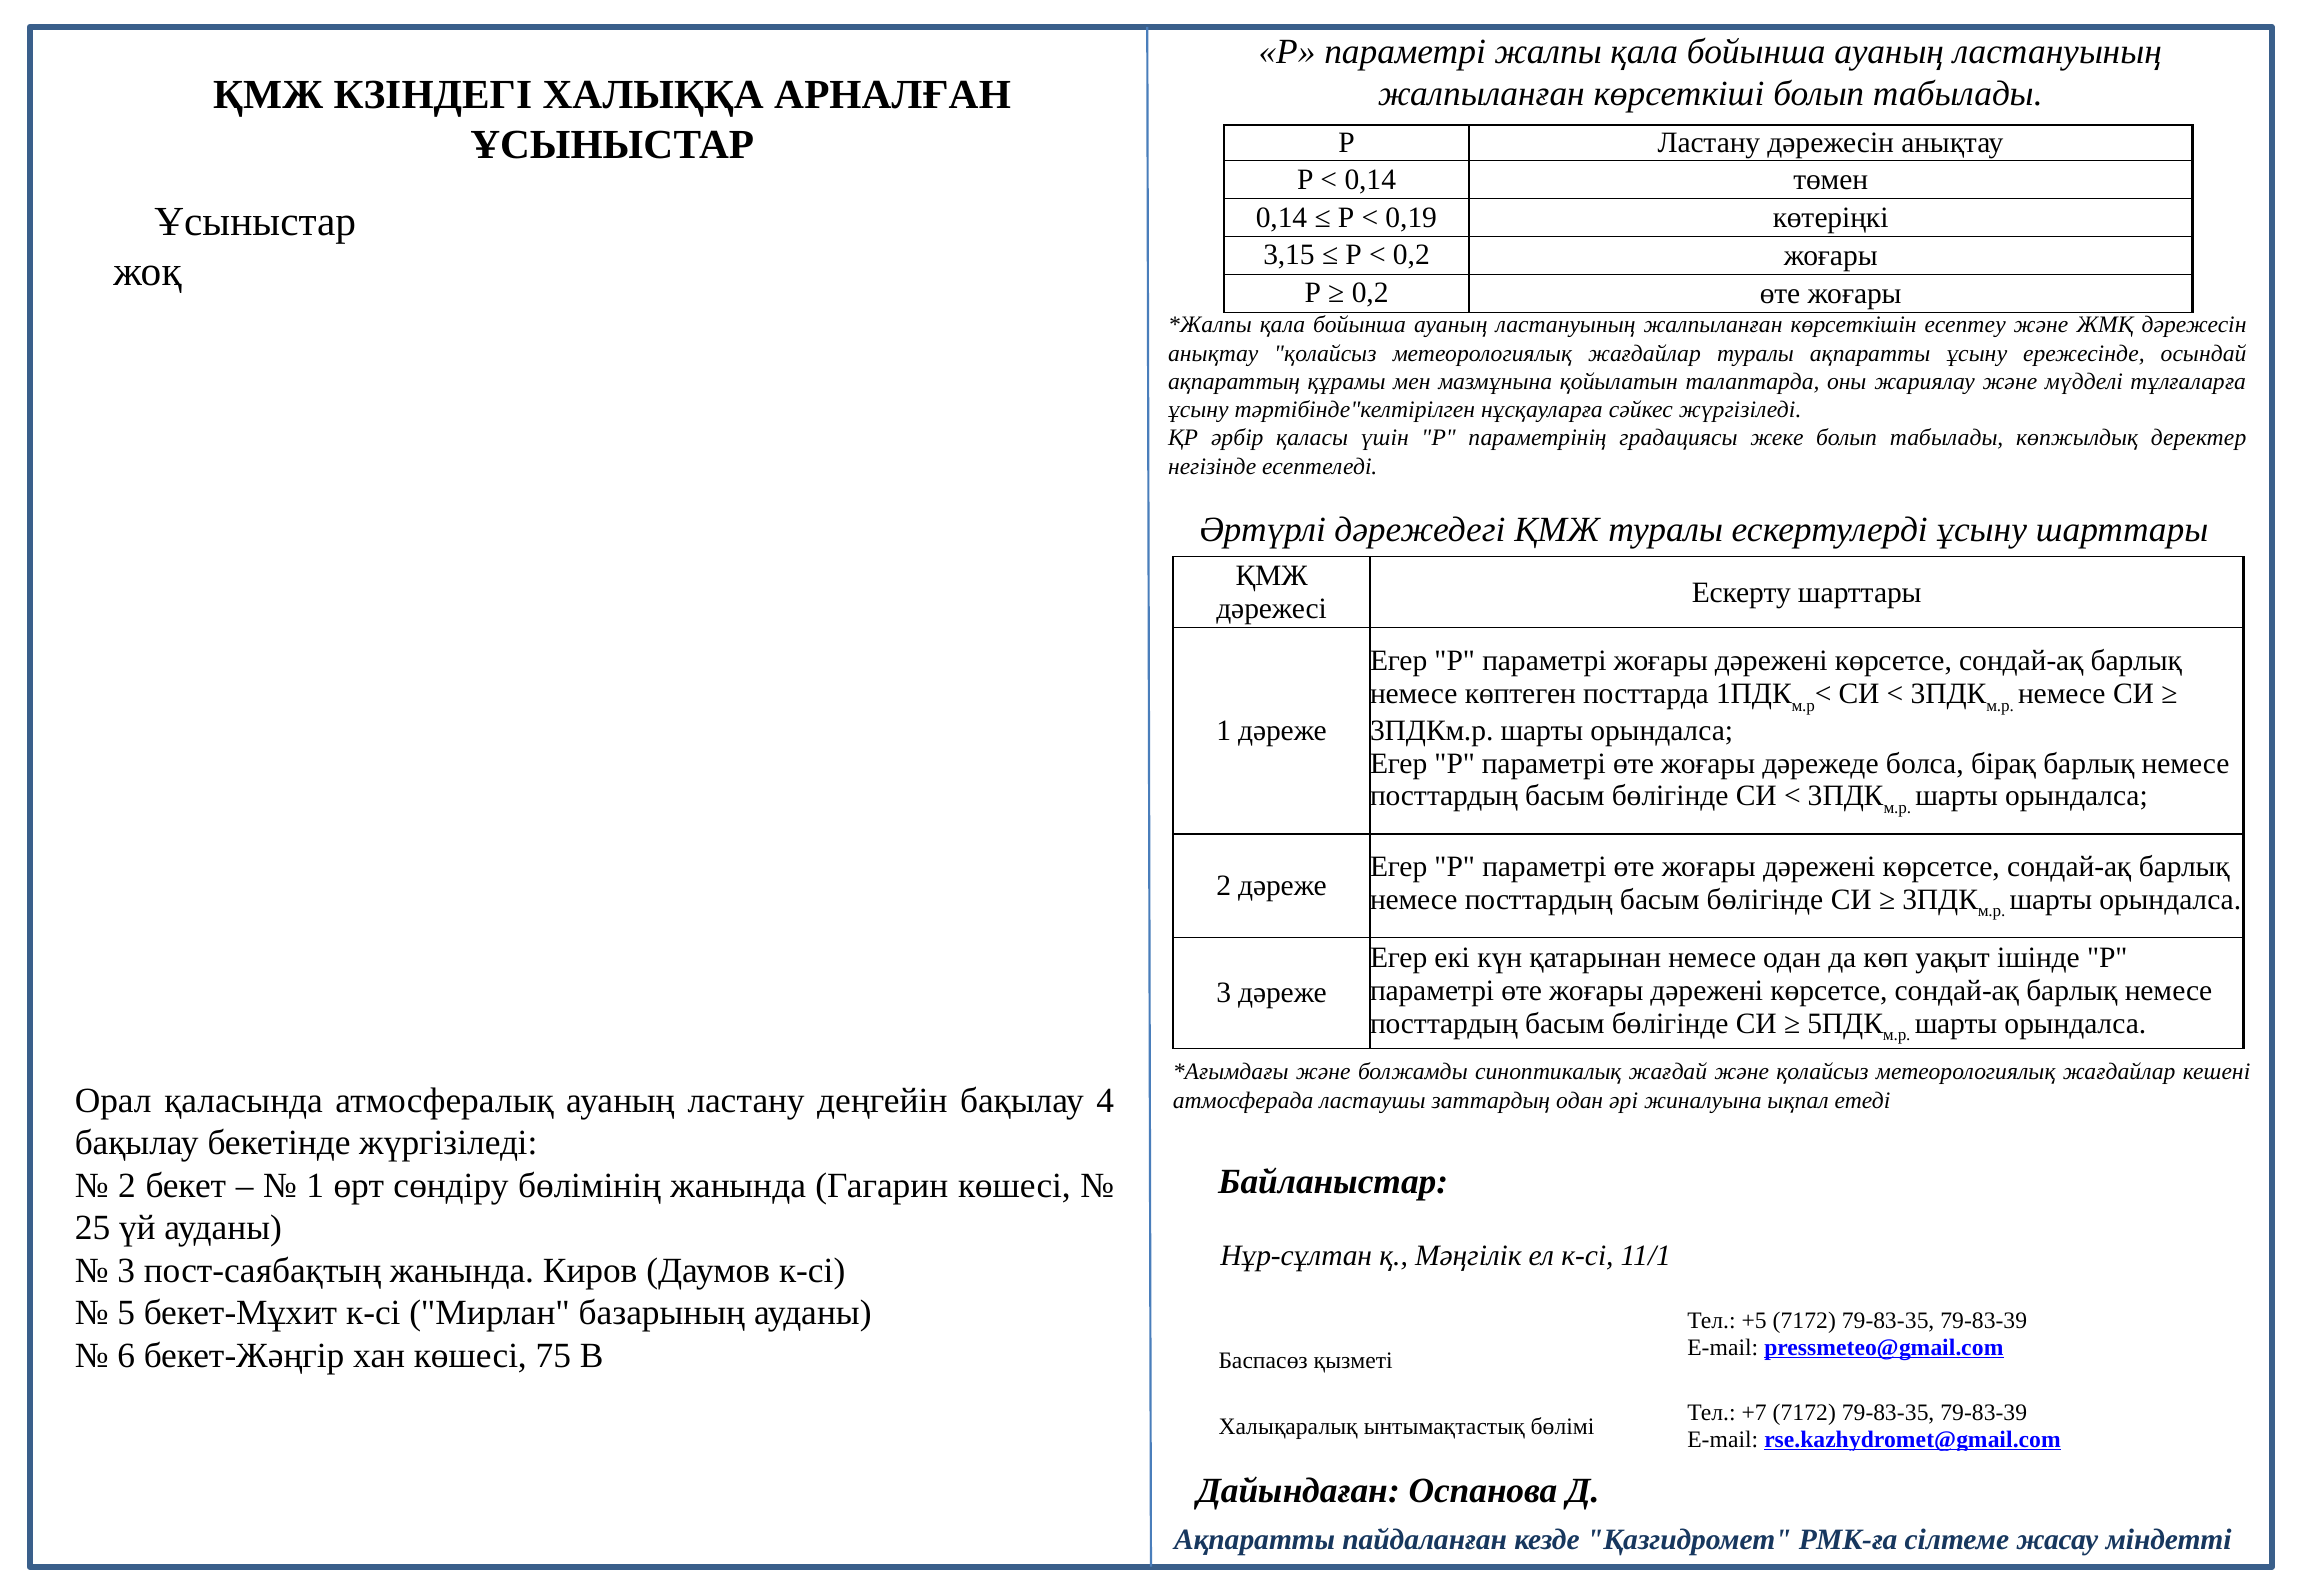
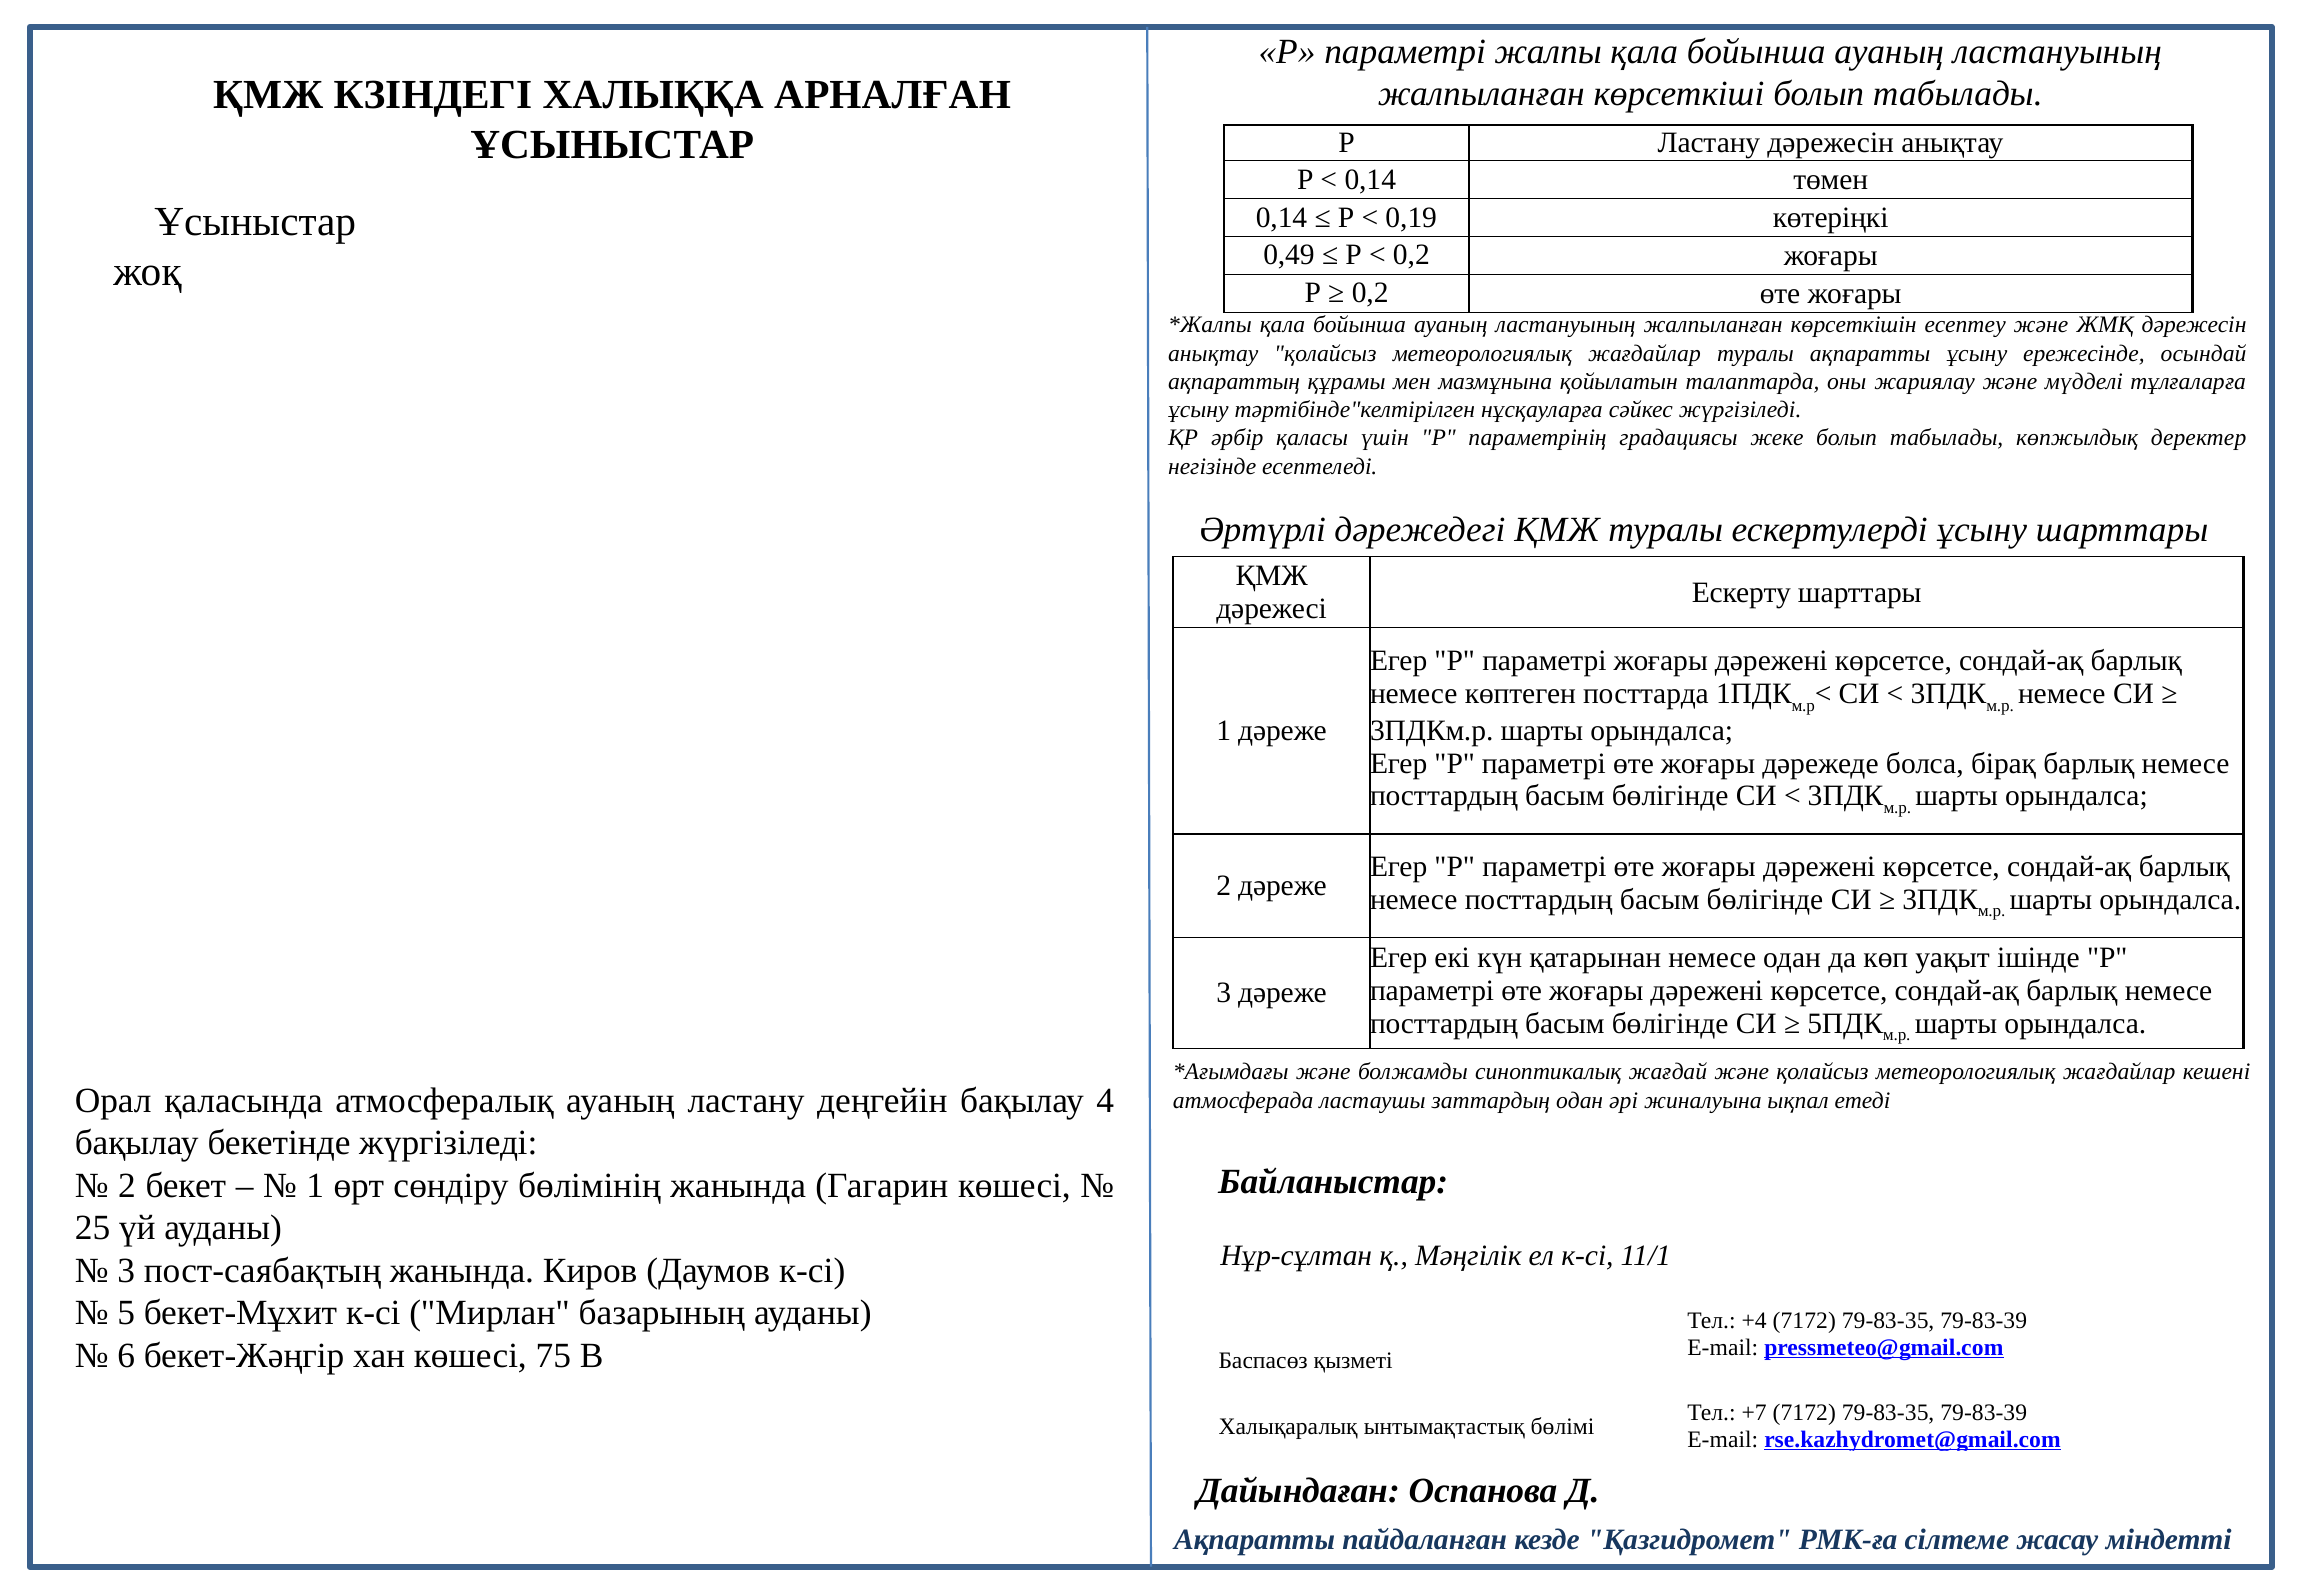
3,15: 3,15 -> 0,49
+5: +5 -> +4
